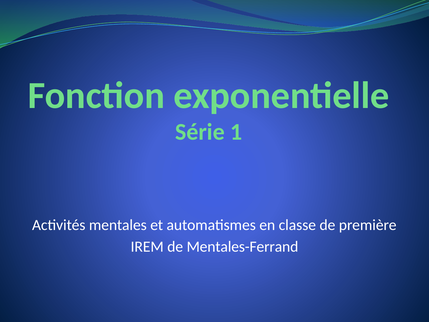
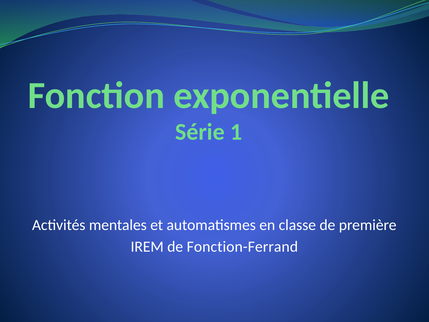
Mentales-Ferrand: Mentales-Ferrand -> Fonction-Ferrand
